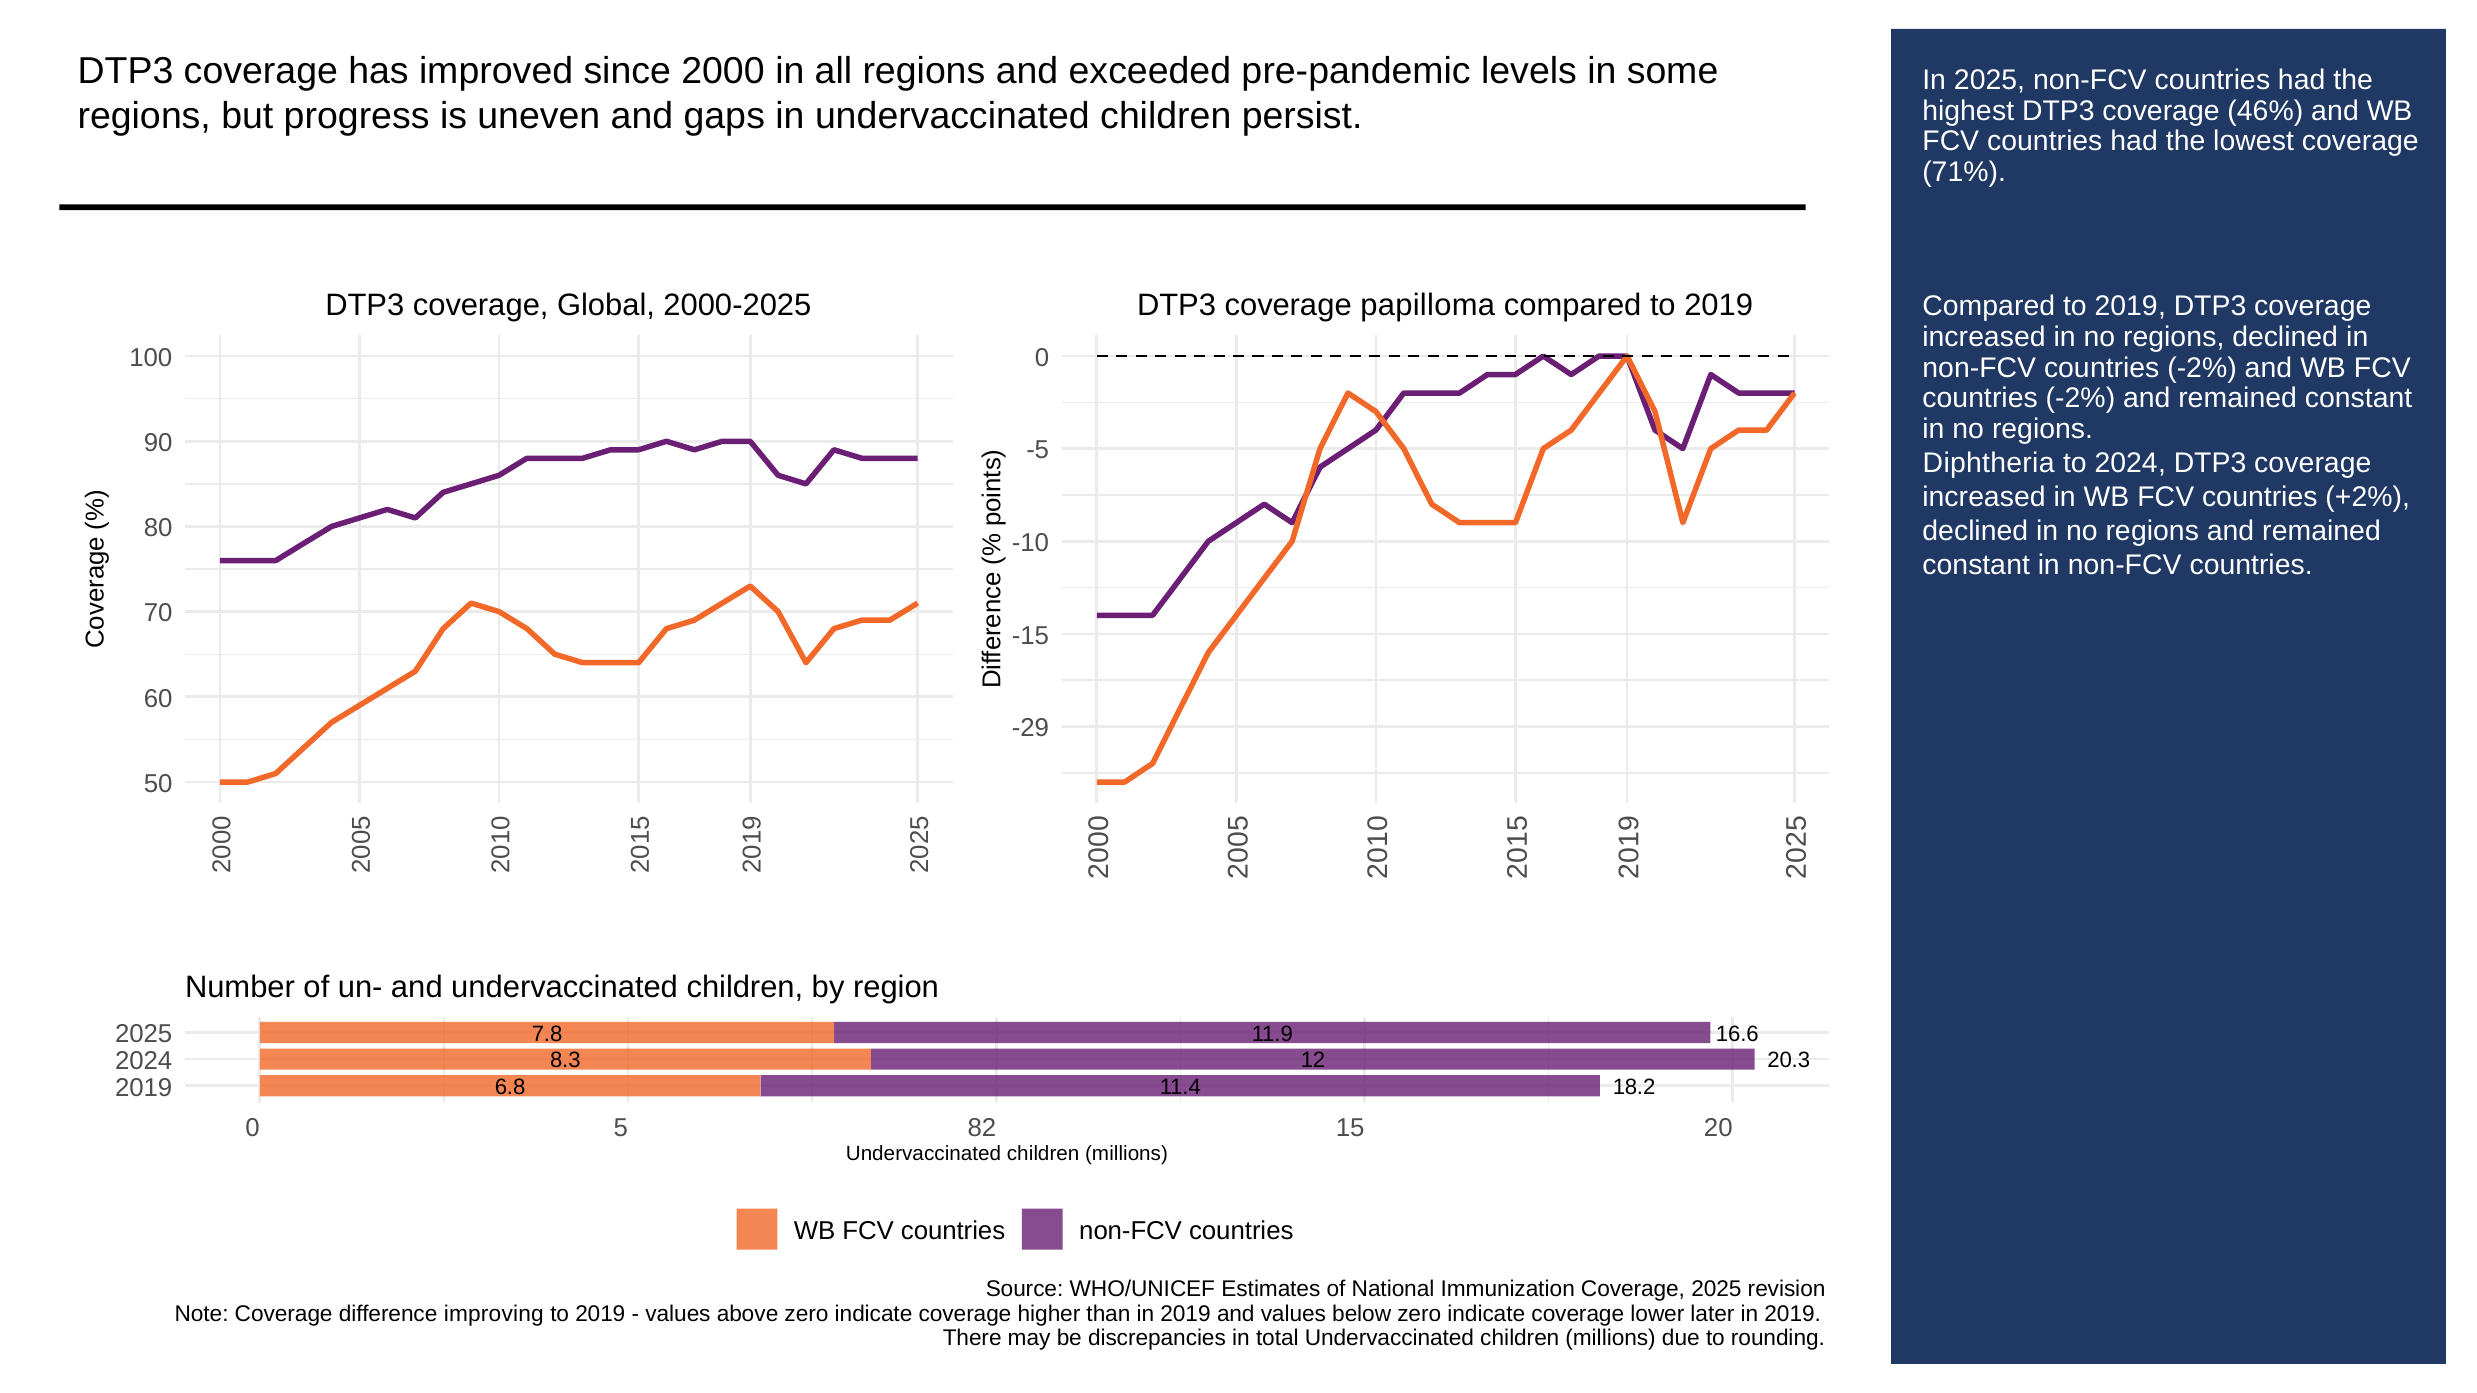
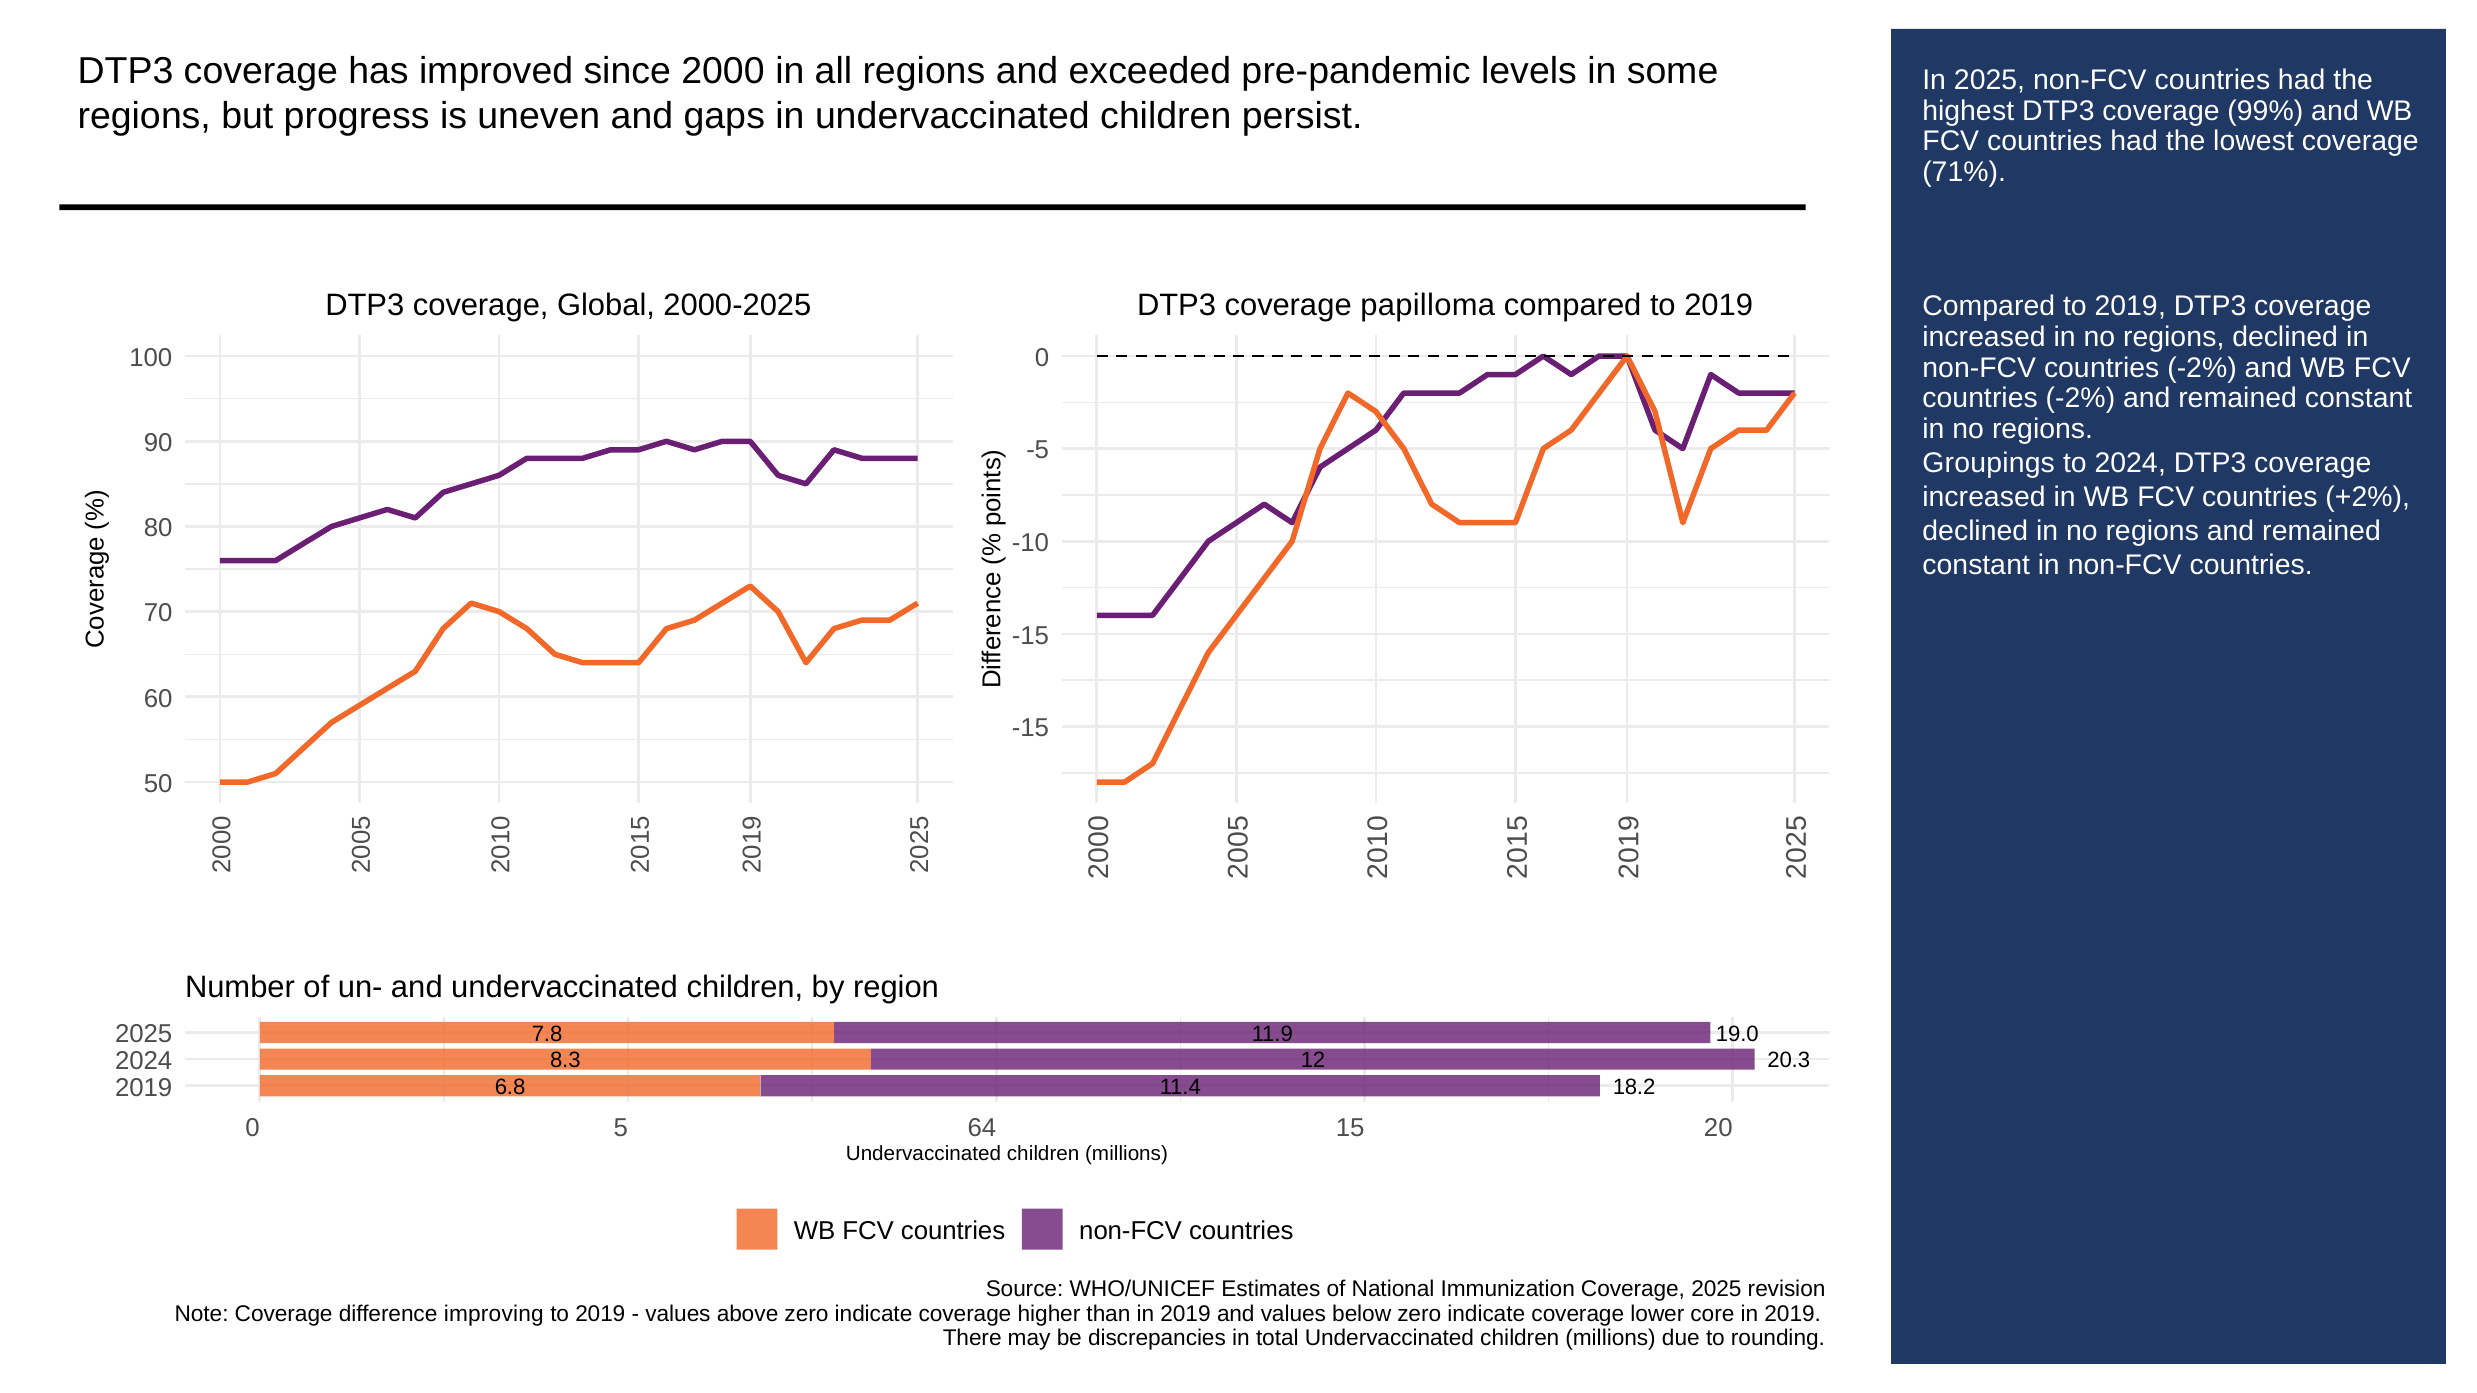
46%: 46% -> 99%
Diphtheria: Diphtheria -> Groupings
-29 at (1030, 729): -29 -> -15
16.6: 16.6 -> 19.0
82: 82 -> 64
later: later -> core
